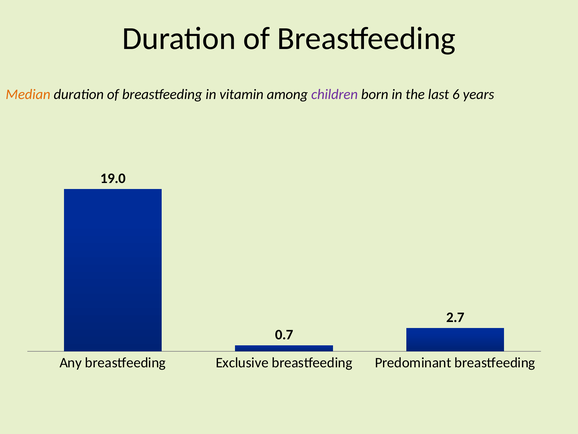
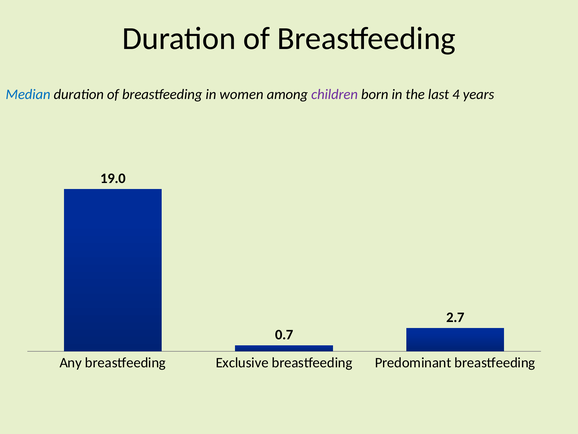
Median colour: orange -> blue
vitamin: vitamin -> women
6: 6 -> 4
